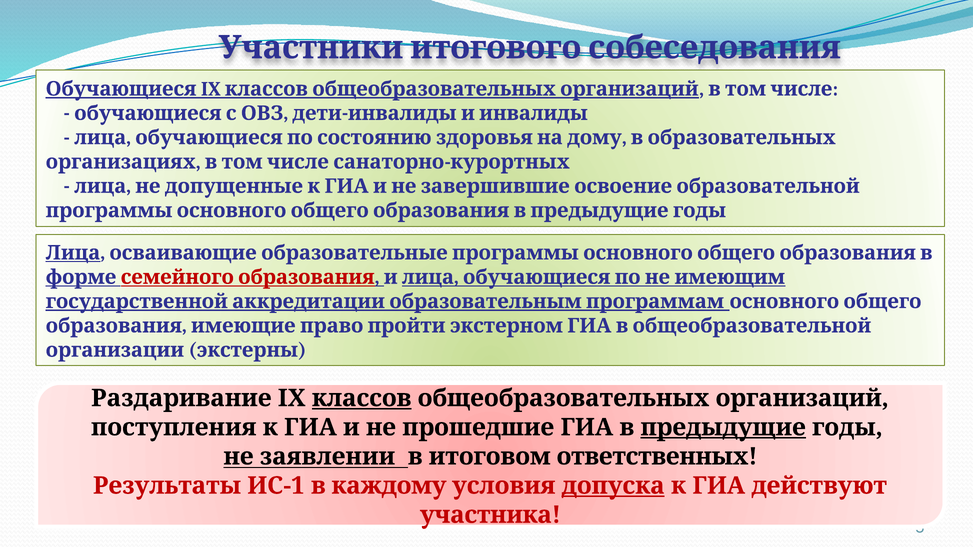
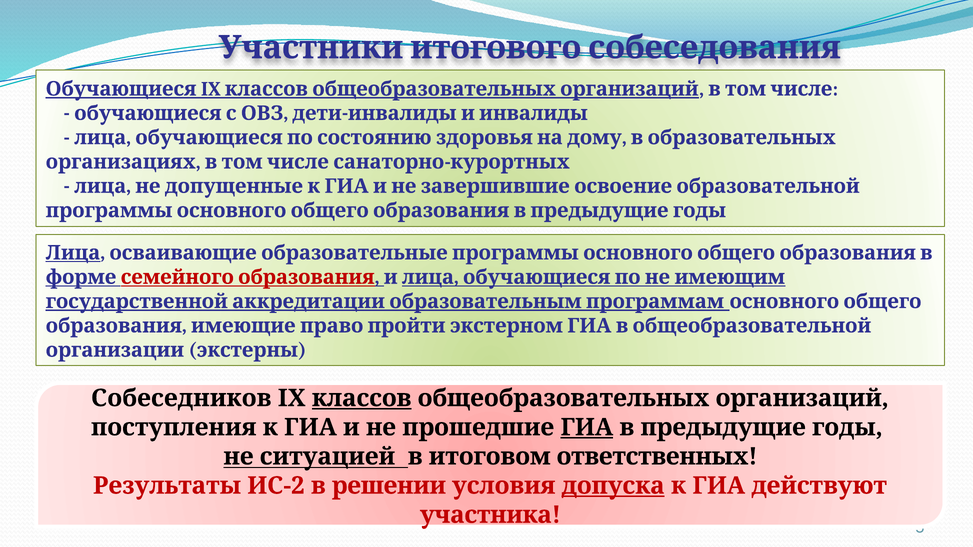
Раздаривание: Раздаривание -> Собеседников
ГИА at (587, 428) underline: none -> present
предыдущие underline: present -> none
заявлении: заявлении -> ситуацией
ИС-1: ИС-1 -> ИС-2
каждому: каждому -> решении
